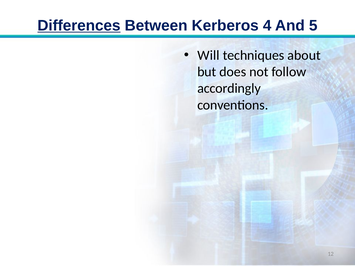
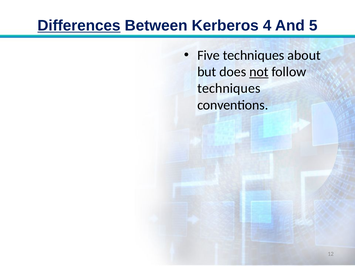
Will: Will -> Five
not underline: none -> present
accordingly at (229, 89): accordingly -> techniques
